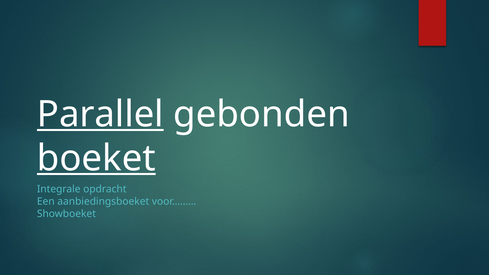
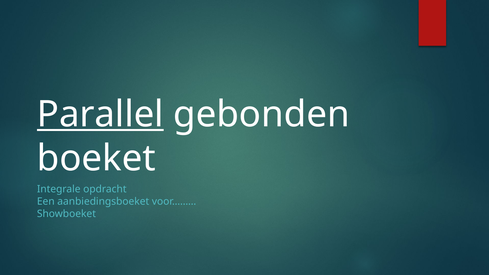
boeket underline: present -> none
